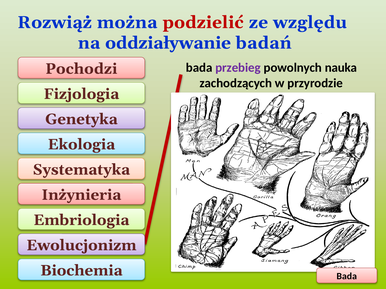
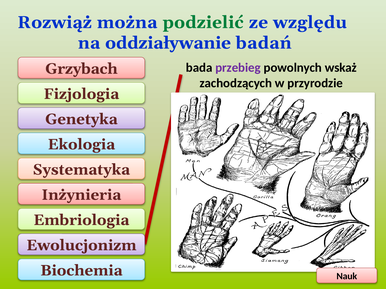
podzielić colour: red -> green
nauka: nauka -> wskaż
Pochodzi: Pochodzi -> Grzybach
Biochemia Bada: Bada -> Nauk
